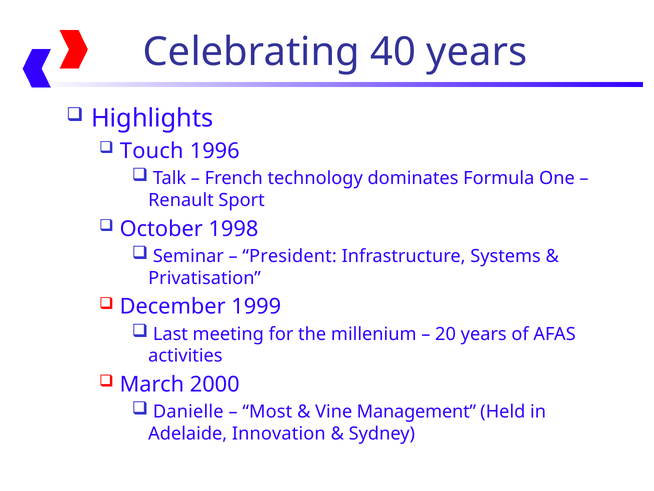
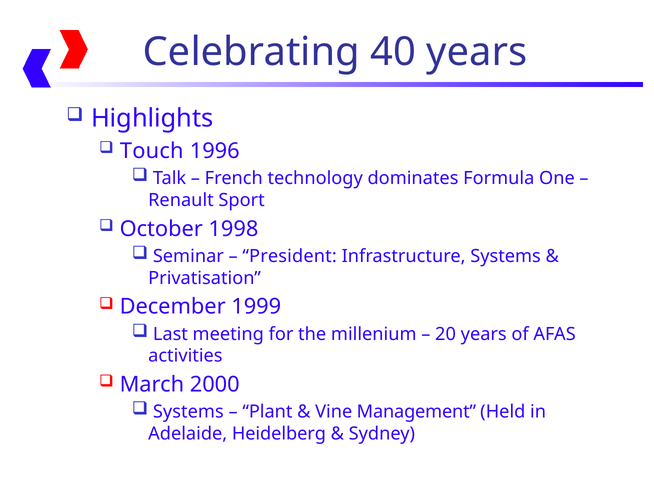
Danielle at (188, 412): Danielle -> Systems
Most: Most -> Plant
Innovation: Innovation -> Heidelberg
